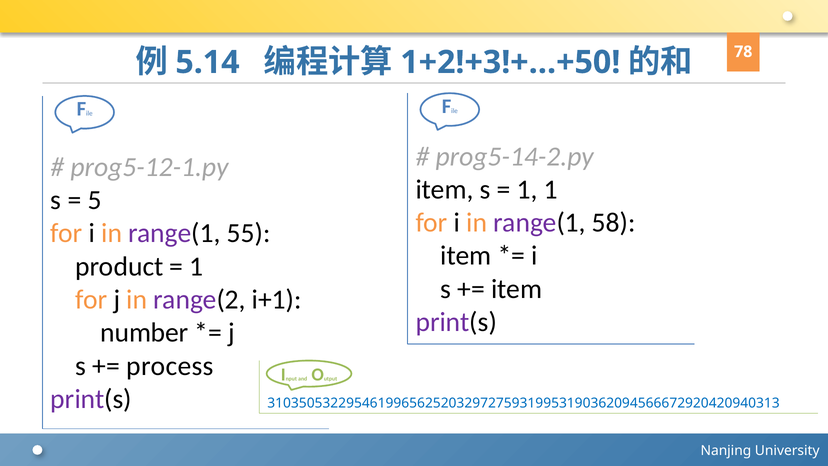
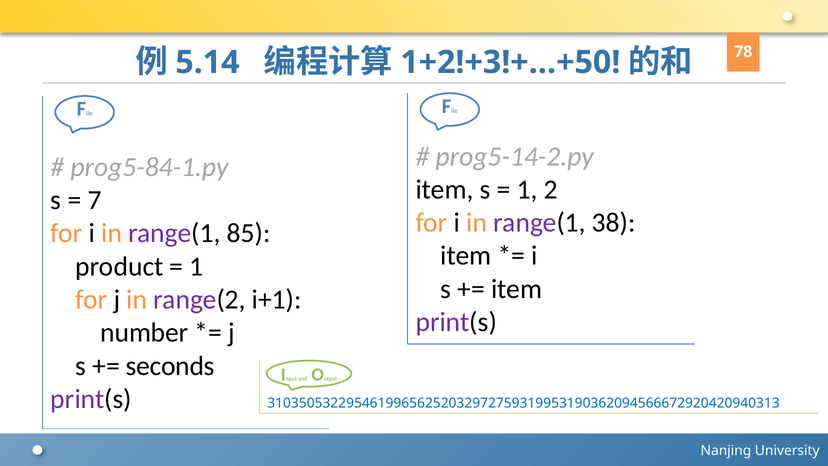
prog5-12-1.py: prog5-12-1.py -> prog5-84-1.py
1 1: 1 -> 2
5: 5 -> 7
58: 58 -> 38
55: 55 -> 85
process: process -> seconds
